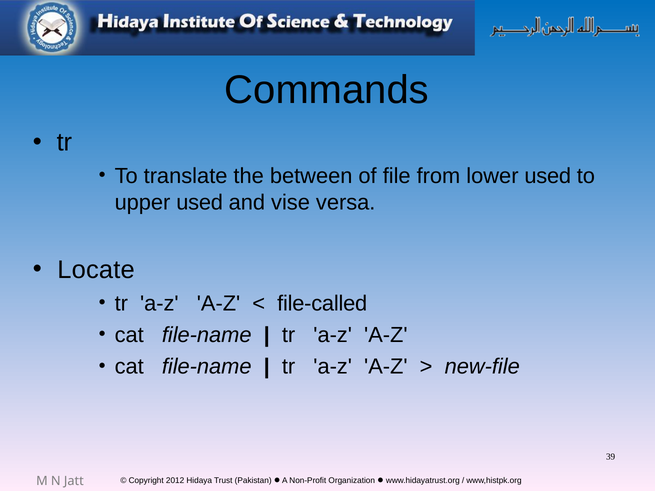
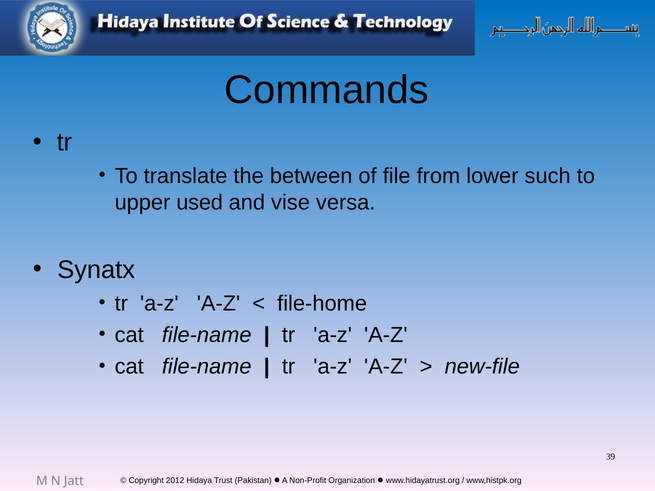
lower used: used -> such
Locate: Locate -> Synatx
file-called: file-called -> file-home
